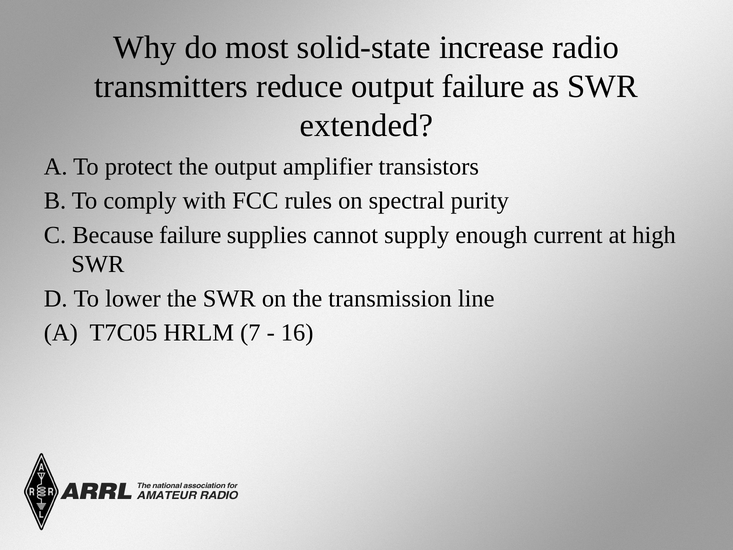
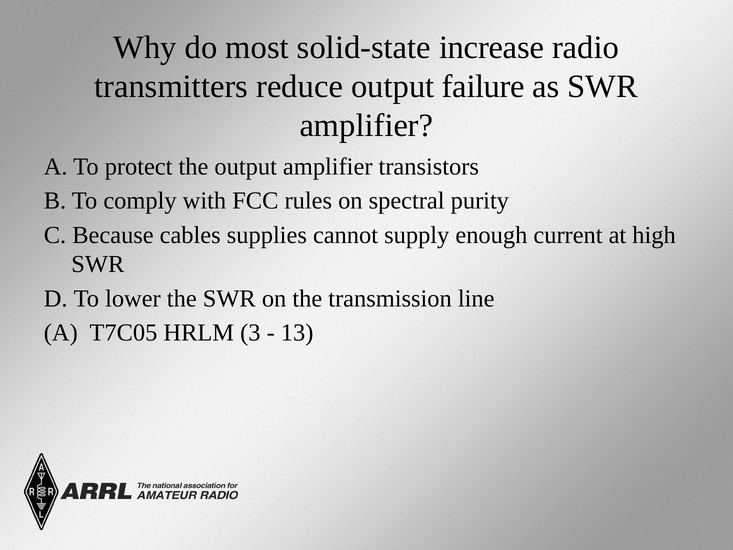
extended at (366, 126): extended -> amplifier
Because failure: failure -> cables
7: 7 -> 3
16: 16 -> 13
